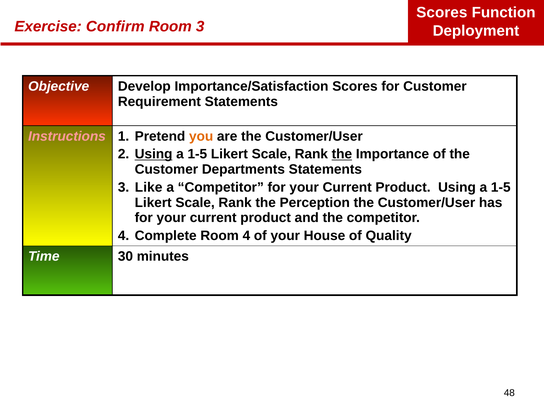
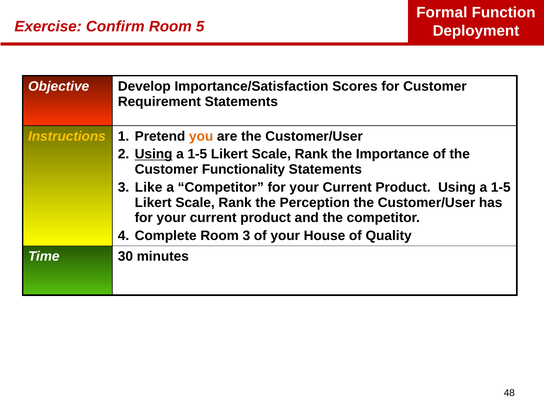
Scores at (442, 13): Scores -> Formal
Room 3: 3 -> 5
Instructions colour: pink -> yellow
the at (342, 154) underline: present -> none
Departments: Departments -> Functionality
Room 4: 4 -> 3
